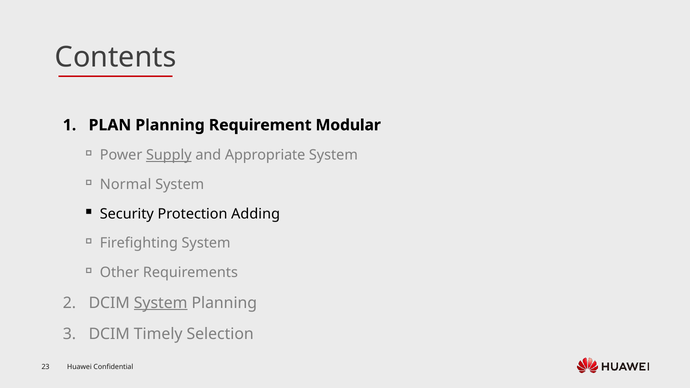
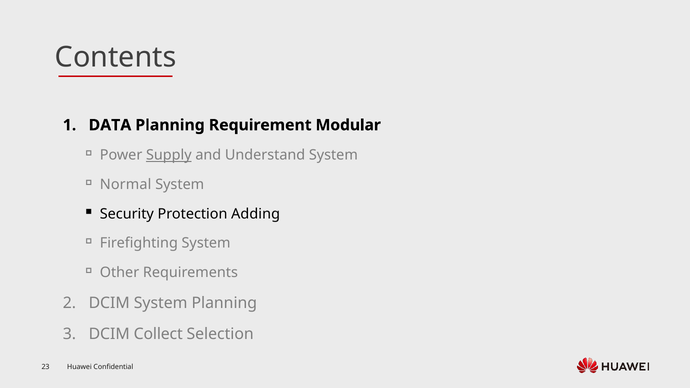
PLAN: PLAN -> DATA
Appropriate: Appropriate -> Understand
System at (161, 303) underline: present -> none
Timely: Timely -> Collect
